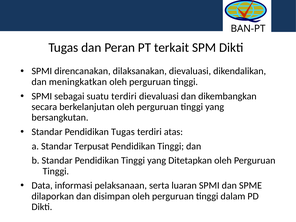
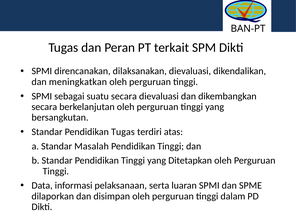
suatu terdiri: terdiri -> secara
Terpusat: Terpusat -> Masalah
